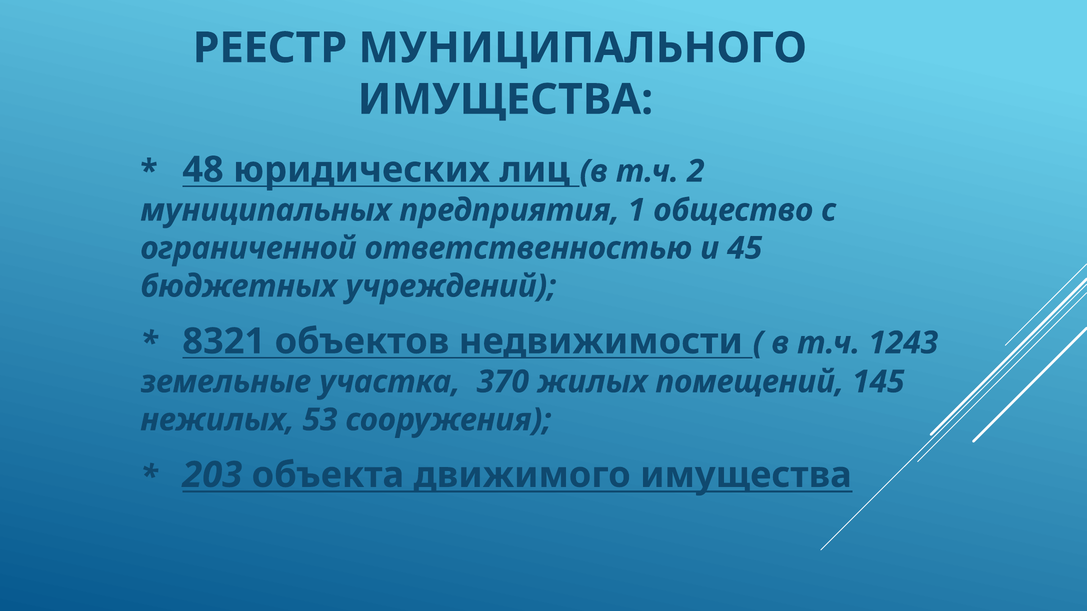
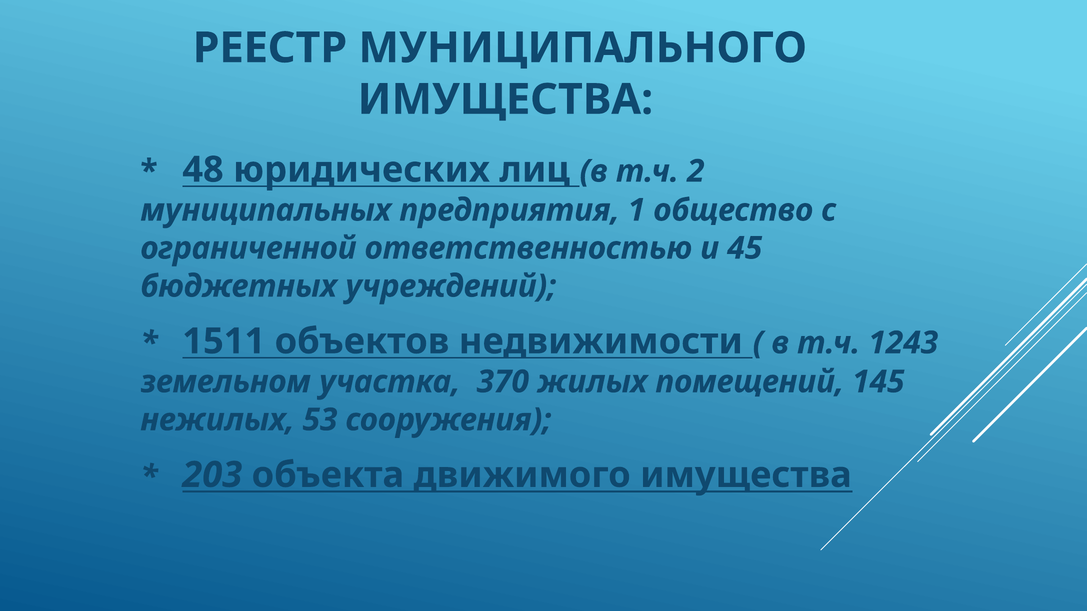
8321: 8321 -> 1511
земельные: земельные -> земельном
